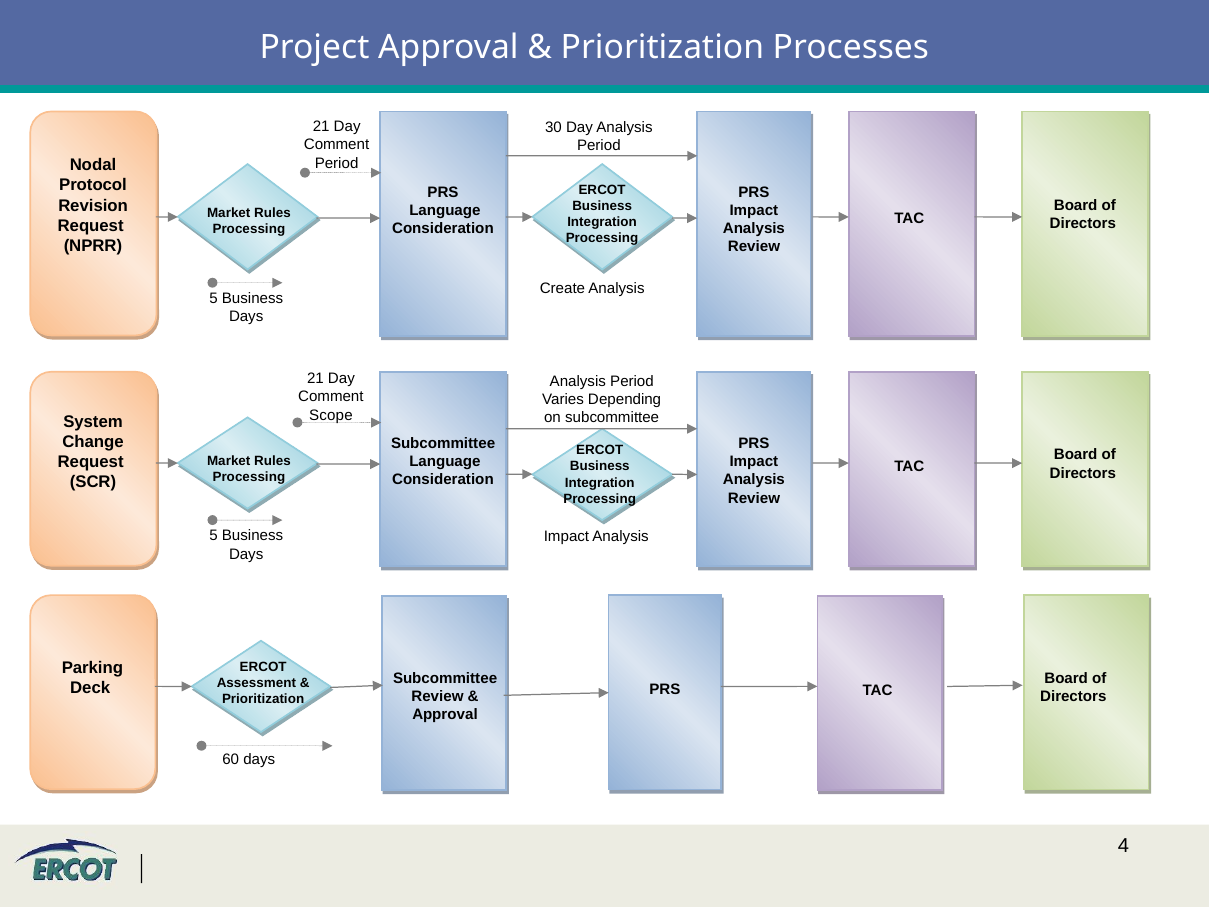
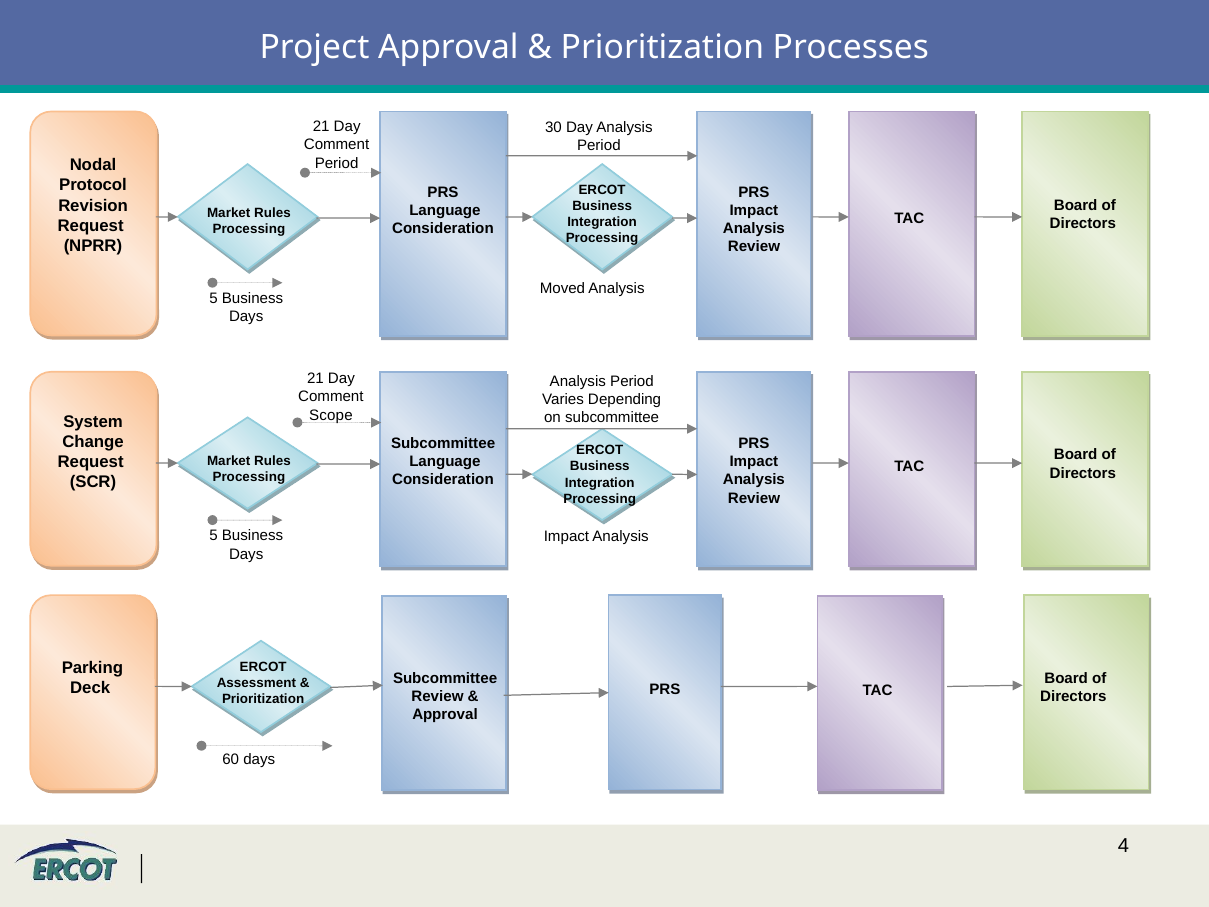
Create: Create -> Moved
